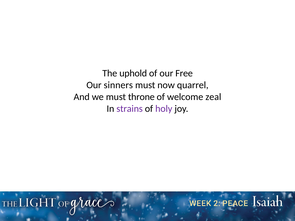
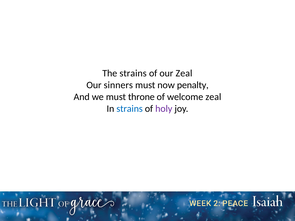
The uphold: uphold -> strains
our Free: Free -> Zeal
quarrel: quarrel -> penalty
strains at (130, 109) colour: purple -> blue
